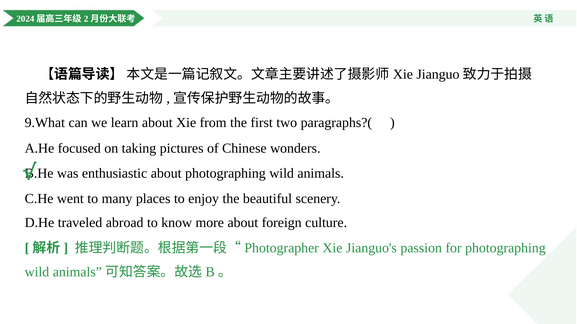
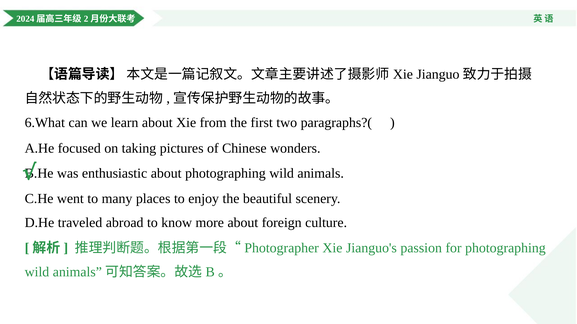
9.What: 9.What -> 6.What
